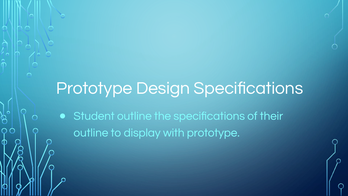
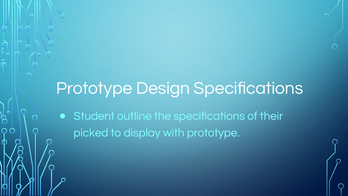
outline at (91, 133): outline -> picked
